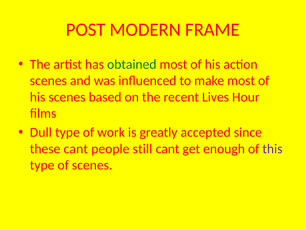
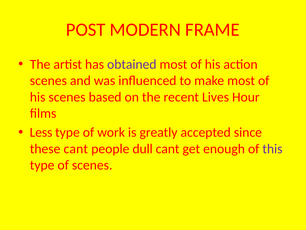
obtained colour: green -> purple
Dull: Dull -> Less
still: still -> dull
